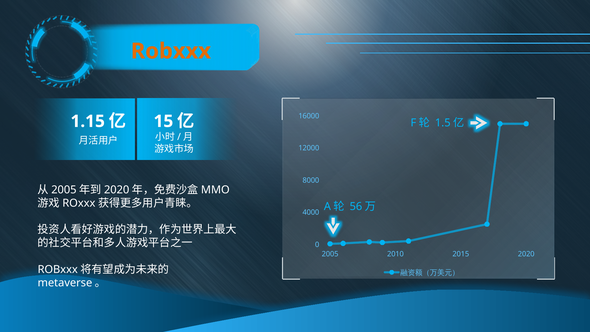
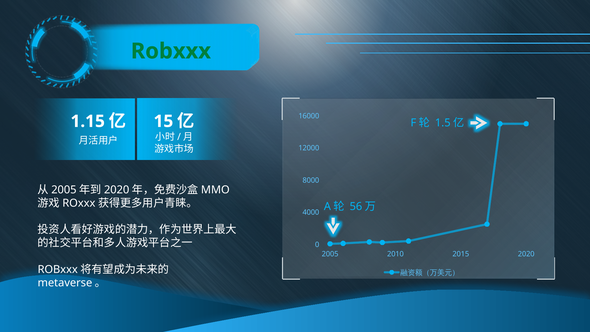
Robxxx colour: orange -> green
